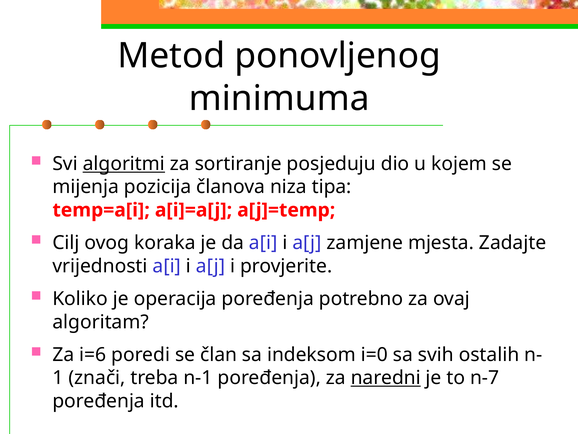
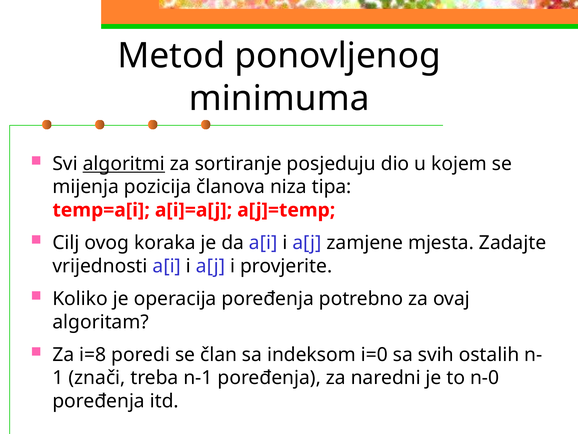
i=6: i=6 -> i=8
naredni underline: present -> none
n-7: n-7 -> n-0
